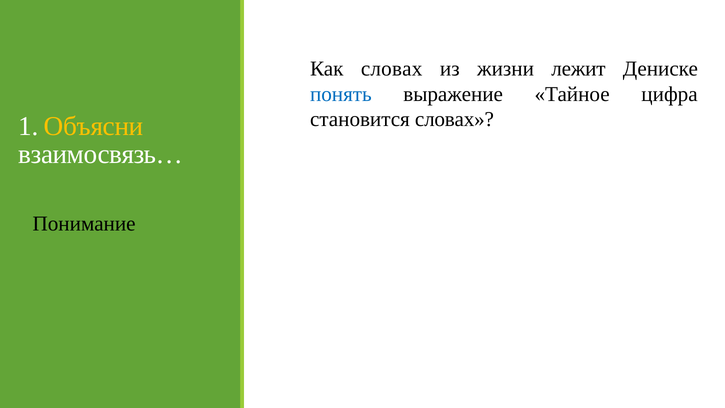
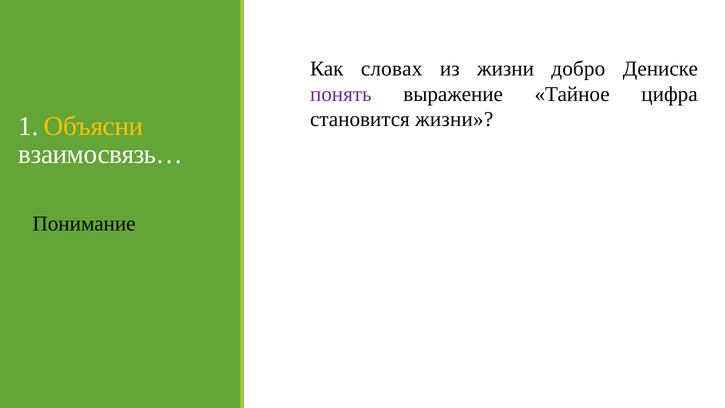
лежит: лежит -> добро
понять colour: blue -> purple
становится словах: словах -> жизни
